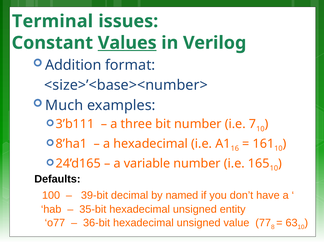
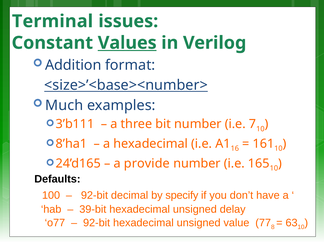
<size>’<base><number> underline: none -> present
variable: variable -> provide
39-bit at (94, 195): 39-bit -> 92-bit
named: named -> specify
35-bit: 35-bit -> 39-bit
entity: entity -> delay
36-bit at (97, 223): 36-bit -> 92-bit
